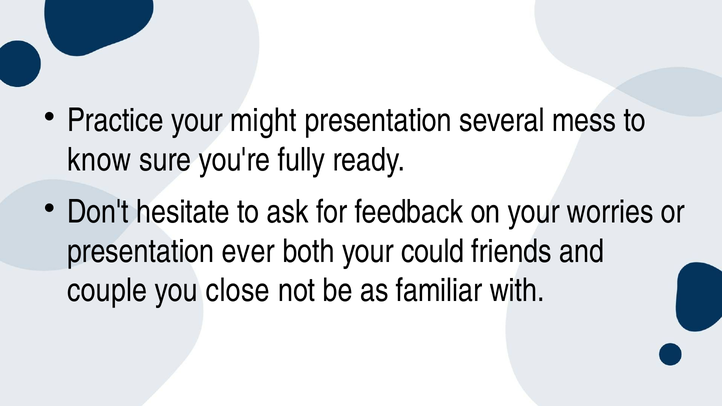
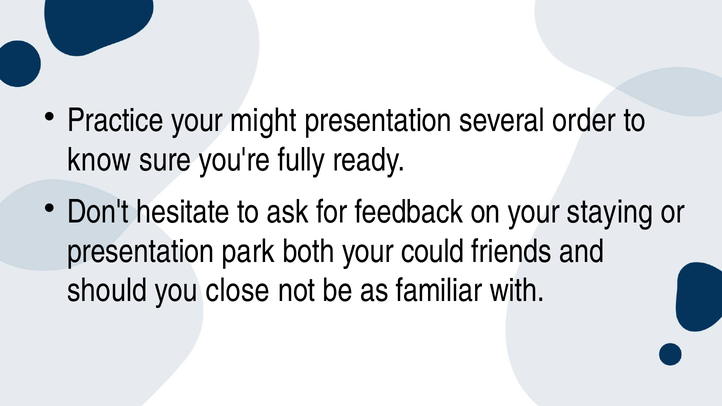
mess: mess -> order
worries: worries -> staying
ever: ever -> park
couple: couple -> should
